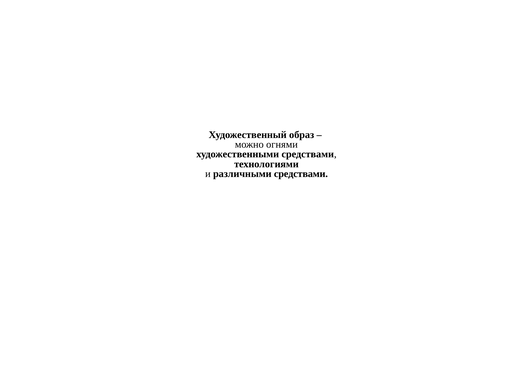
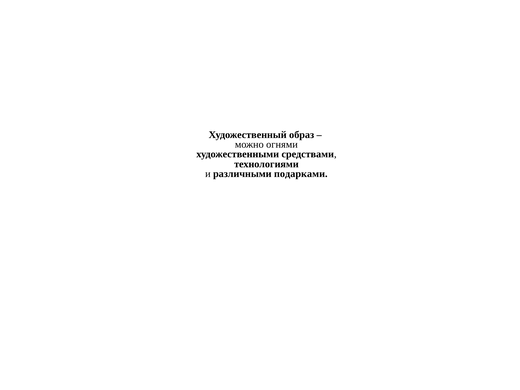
различными средствами: средствами -> подарками
